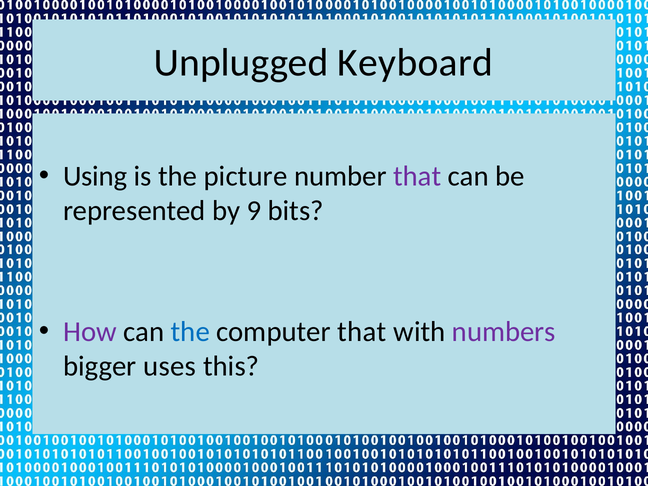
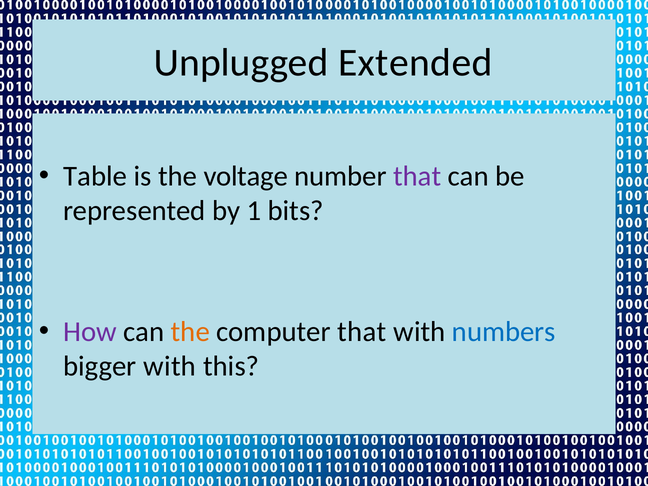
Keyboard: Keyboard -> Extended
Using: Using -> Table
picture: picture -> voltage
9: 9 -> 1
the at (190, 332) colour: blue -> orange
numbers colour: purple -> blue
bigger uses: uses -> with
